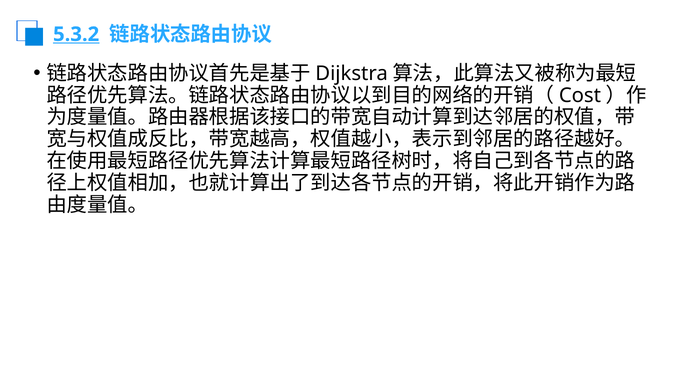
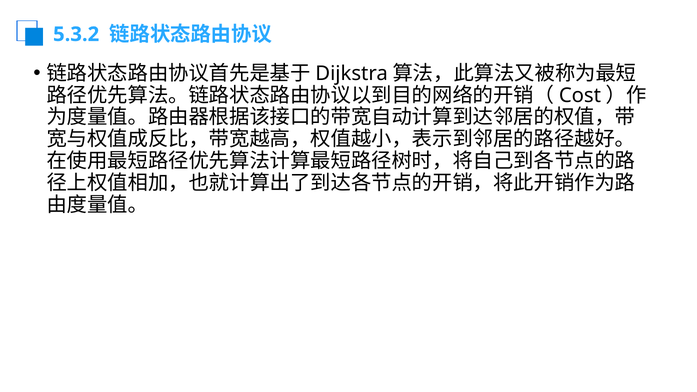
5.3.2 underline: present -> none
